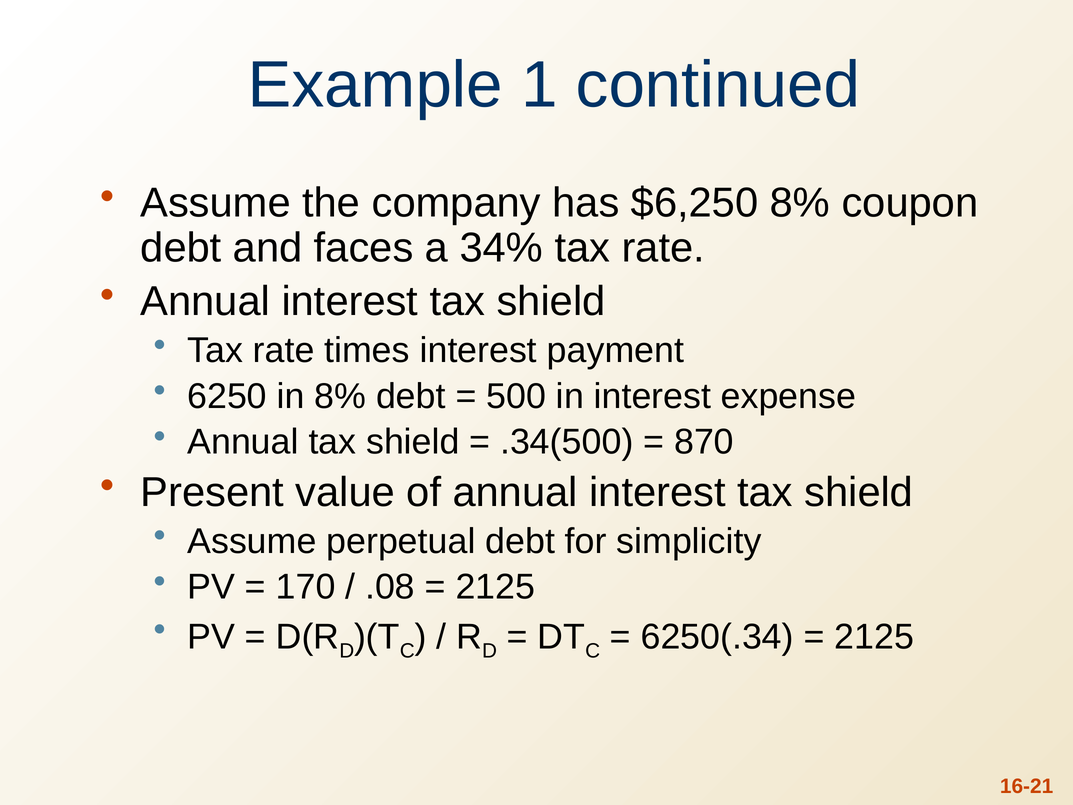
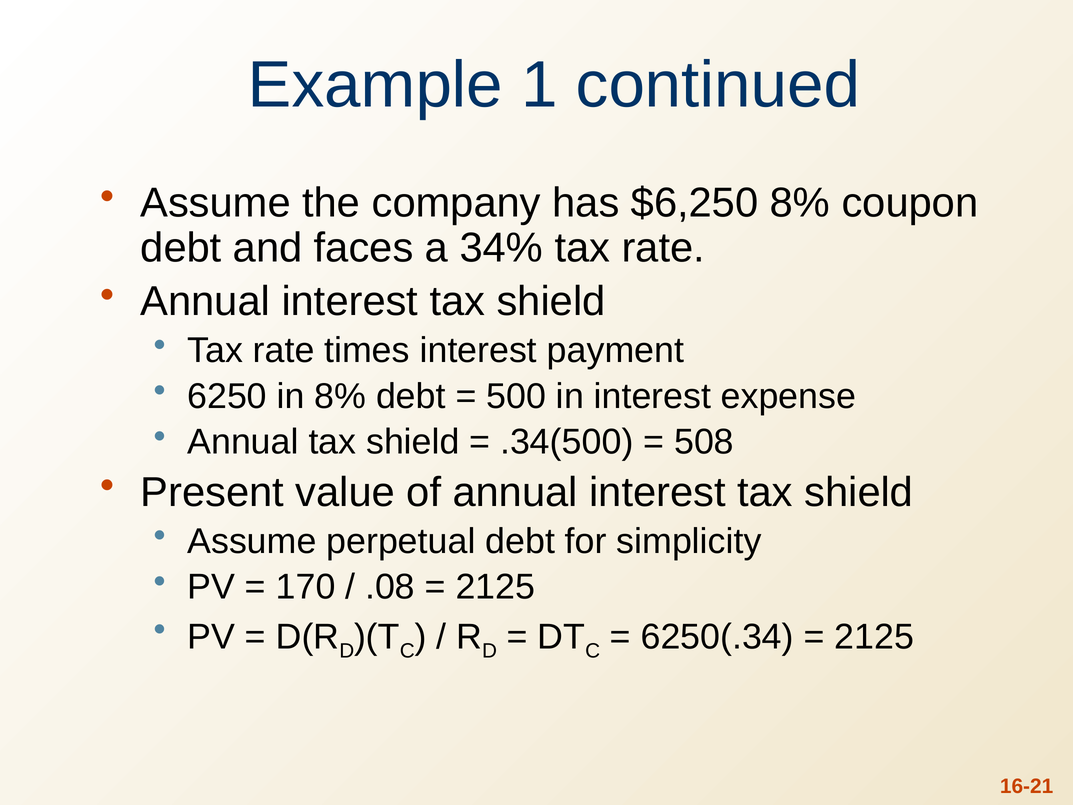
870: 870 -> 508
